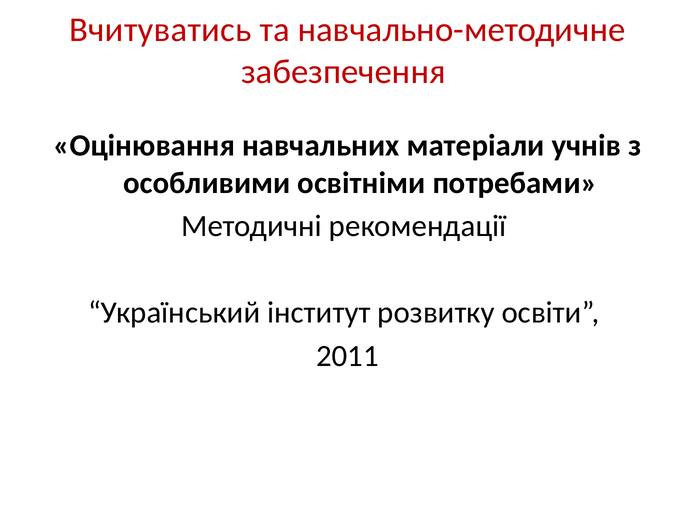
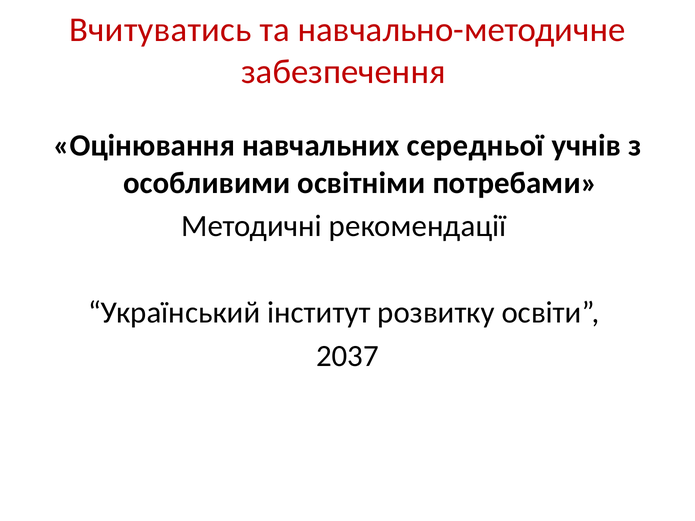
матеріали: матеріали -> середньої
2011: 2011 -> 2037
